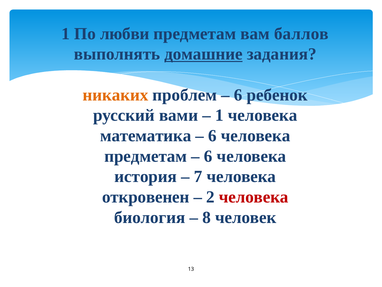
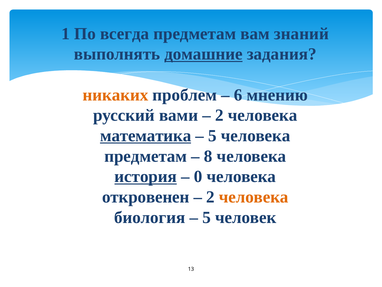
любви: любви -> всегда
баллов: баллов -> знаний
ребенок: ребенок -> мнению
1 at (219, 115): 1 -> 2
математика underline: none -> present
6 at (212, 136): 6 -> 5
6 at (208, 156): 6 -> 8
история underline: none -> present
7: 7 -> 0
человека at (254, 197) colour: red -> orange
8 at (207, 217): 8 -> 5
